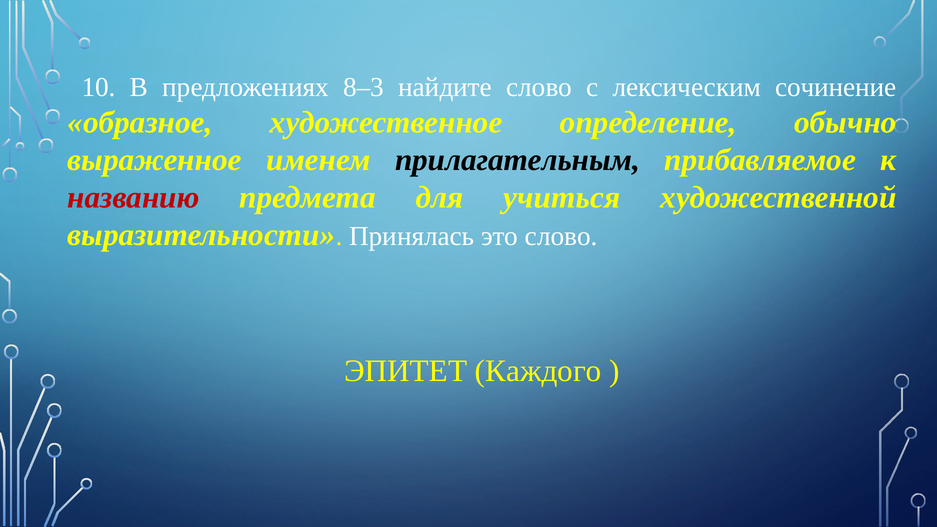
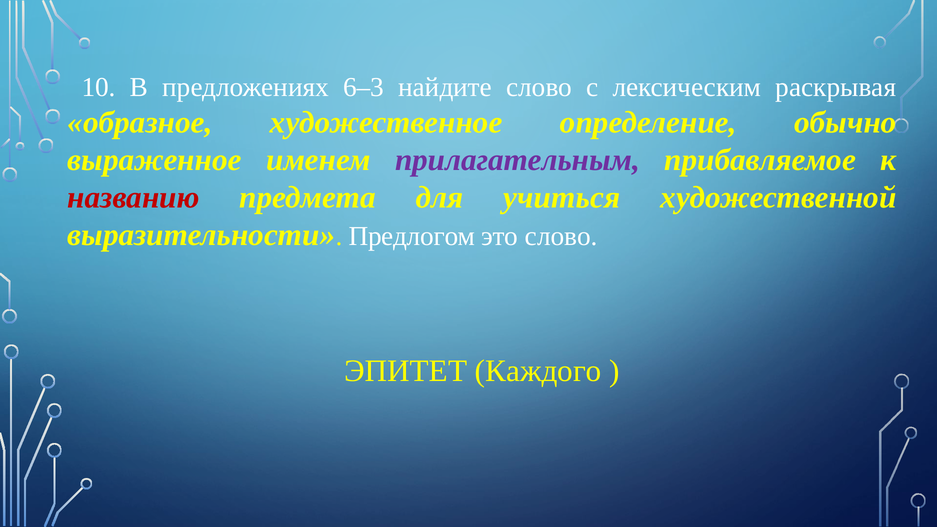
8–3: 8–3 -> 6–3
сочинение: сочинение -> раскрывая
прилагательным colour: black -> purple
Принялась: Принялась -> Предлогом
